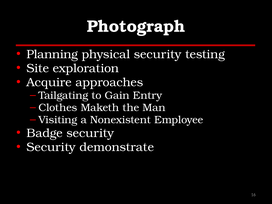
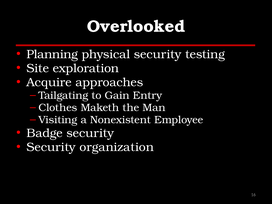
Photograph: Photograph -> Overlooked
demonstrate: demonstrate -> organization
